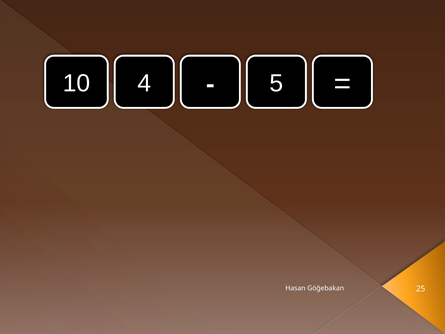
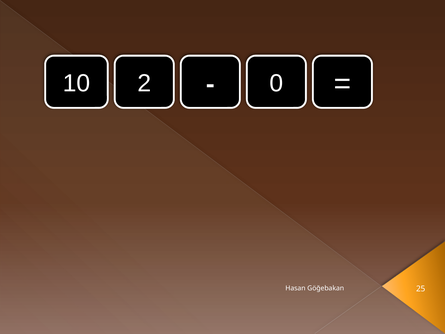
4: 4 -> 2
5: 5 -> 0
